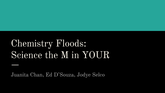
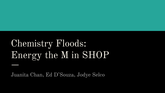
Science: Science -> Energy
YOUR: YOUR -> SHOP
